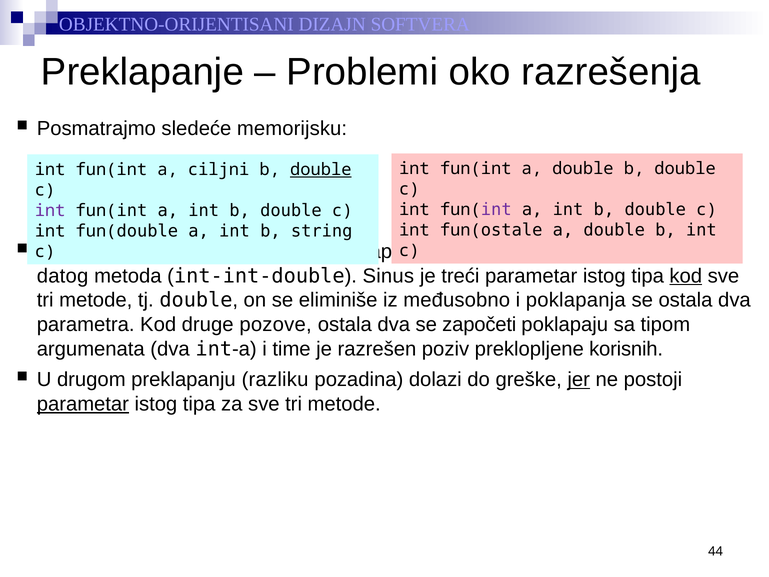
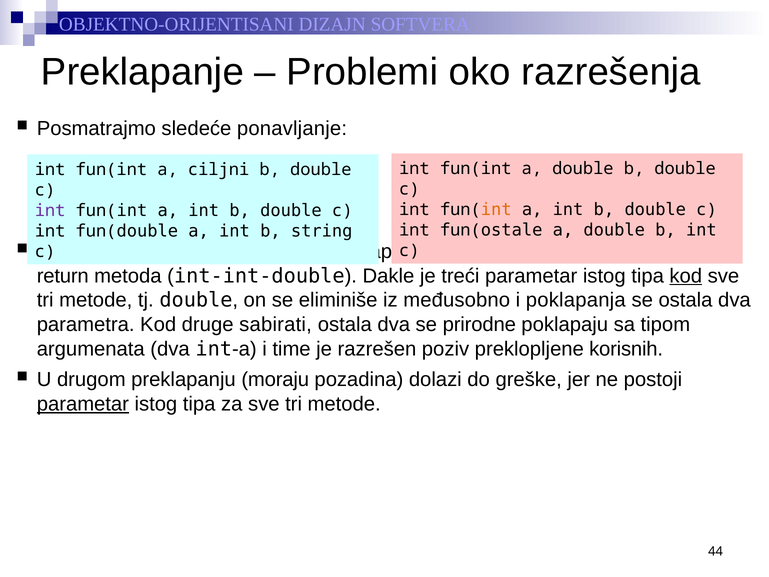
memorijsku: memorijsku -> ponavljanje
double at (321, 169) underline: present -> none
int at (496, 210) colour: purple -> orange
datog: datog -> return
Sinus: Sinus -> Dakle
pozove: pozove -> sabirati
započeti: započeti -> prirodne
razliku: razliku -> moraju
jer underline: present -> none
